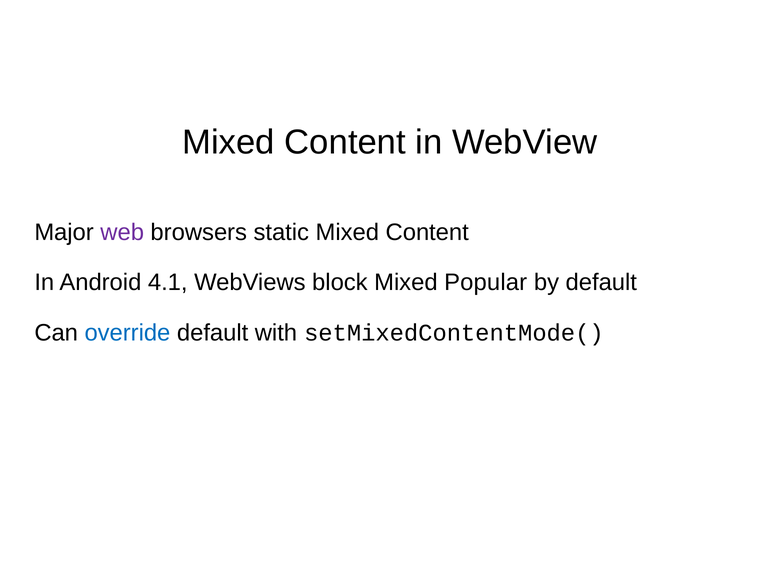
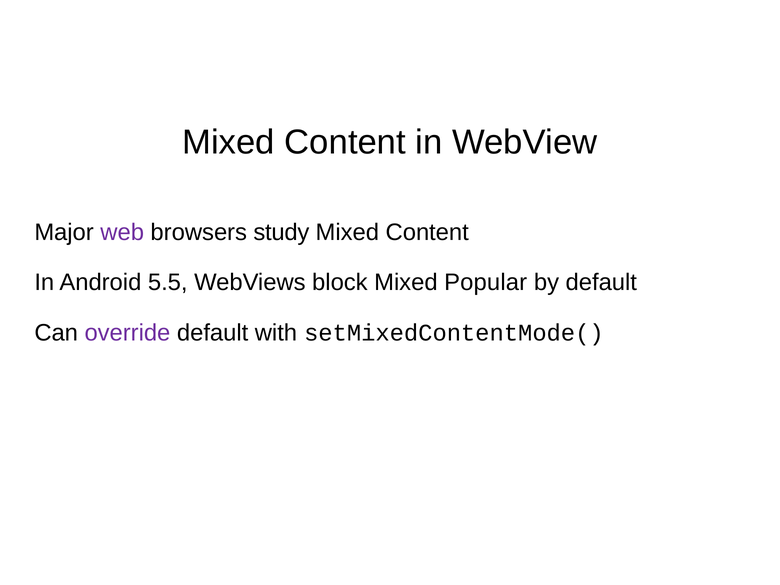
static: static -> study
4.1: 4.1 -> 5.5
override colour: blue -> purple
